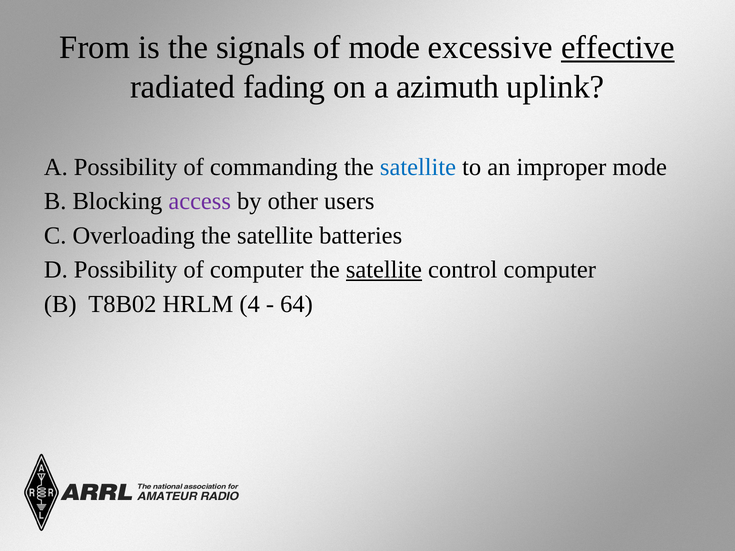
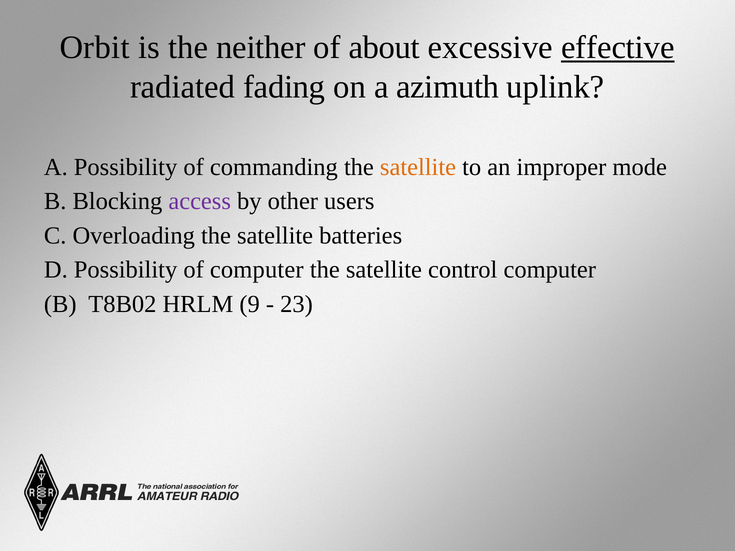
From: From -> Orbit
signals: signals -> neither
of mode: mode -> about
satellite at (418, 167) colour: blue -> orange
satellite at (384, 270) underline: present -> none
4: 4 -> 9
64: 64 -> 23
